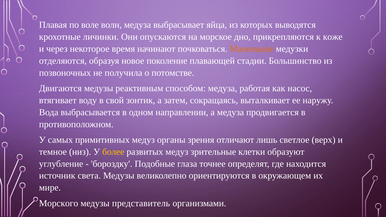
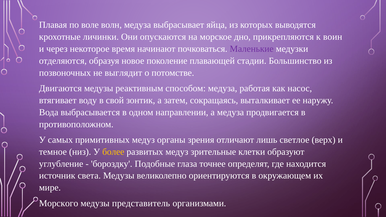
коже: коже -> воин
Маленькие colour: orange -> purple
получила: получила -> выглядит
